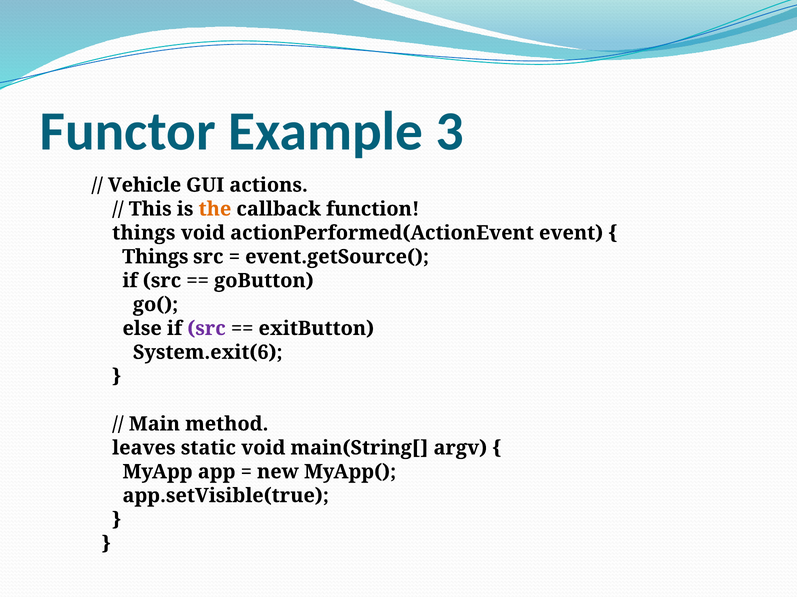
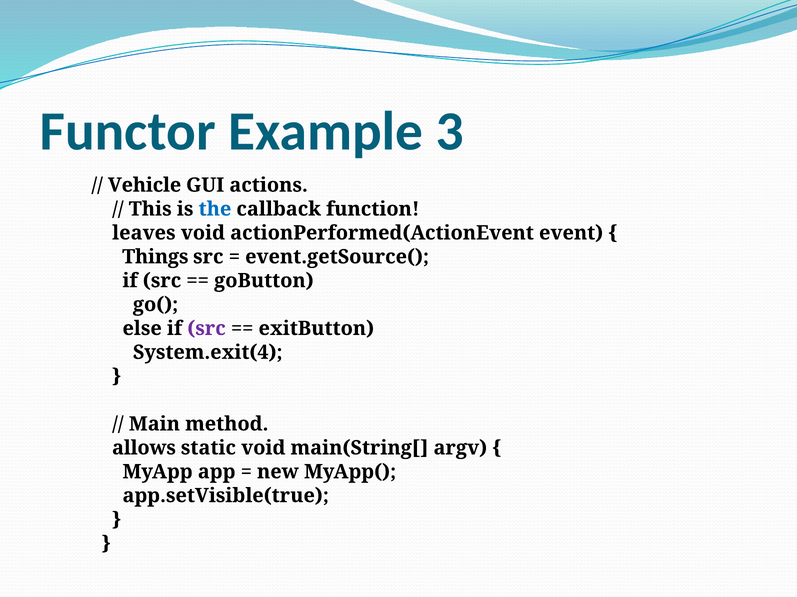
the colour: orange -> blue
things at (144, 233): things -> leaves
System.exit(6: System.exit(6 -> System.exit(4
leaves: leaves -> allows
